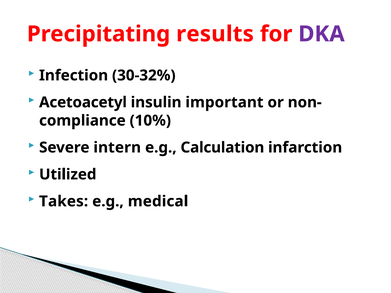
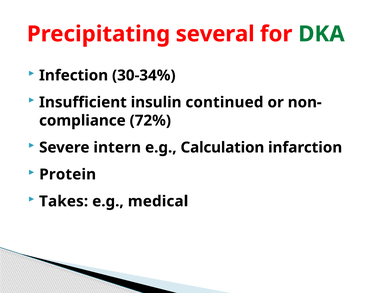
results: results -> several
DKA colour: purple -> green
30-32%: 30-32% -> 30-34%
Acetoacetyl: Acetoacetyl -> Insufficient
important: important -> continued
10%: 10% -> 72%
Utilized: Utilized -> Protein
